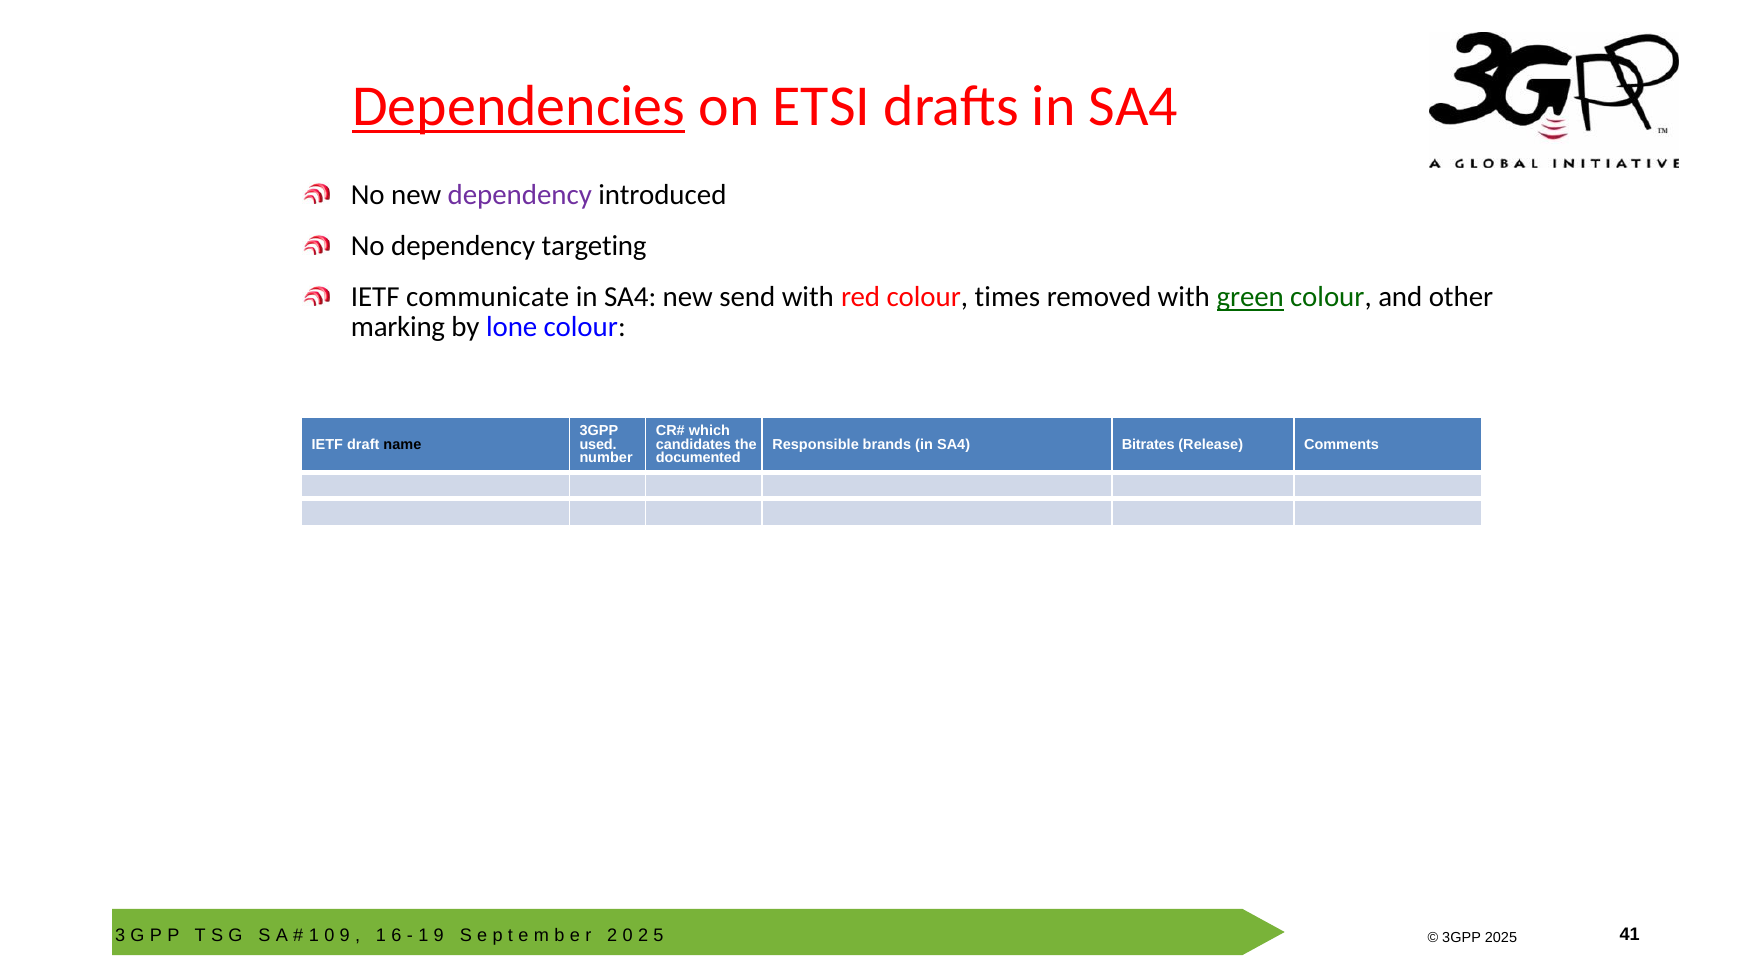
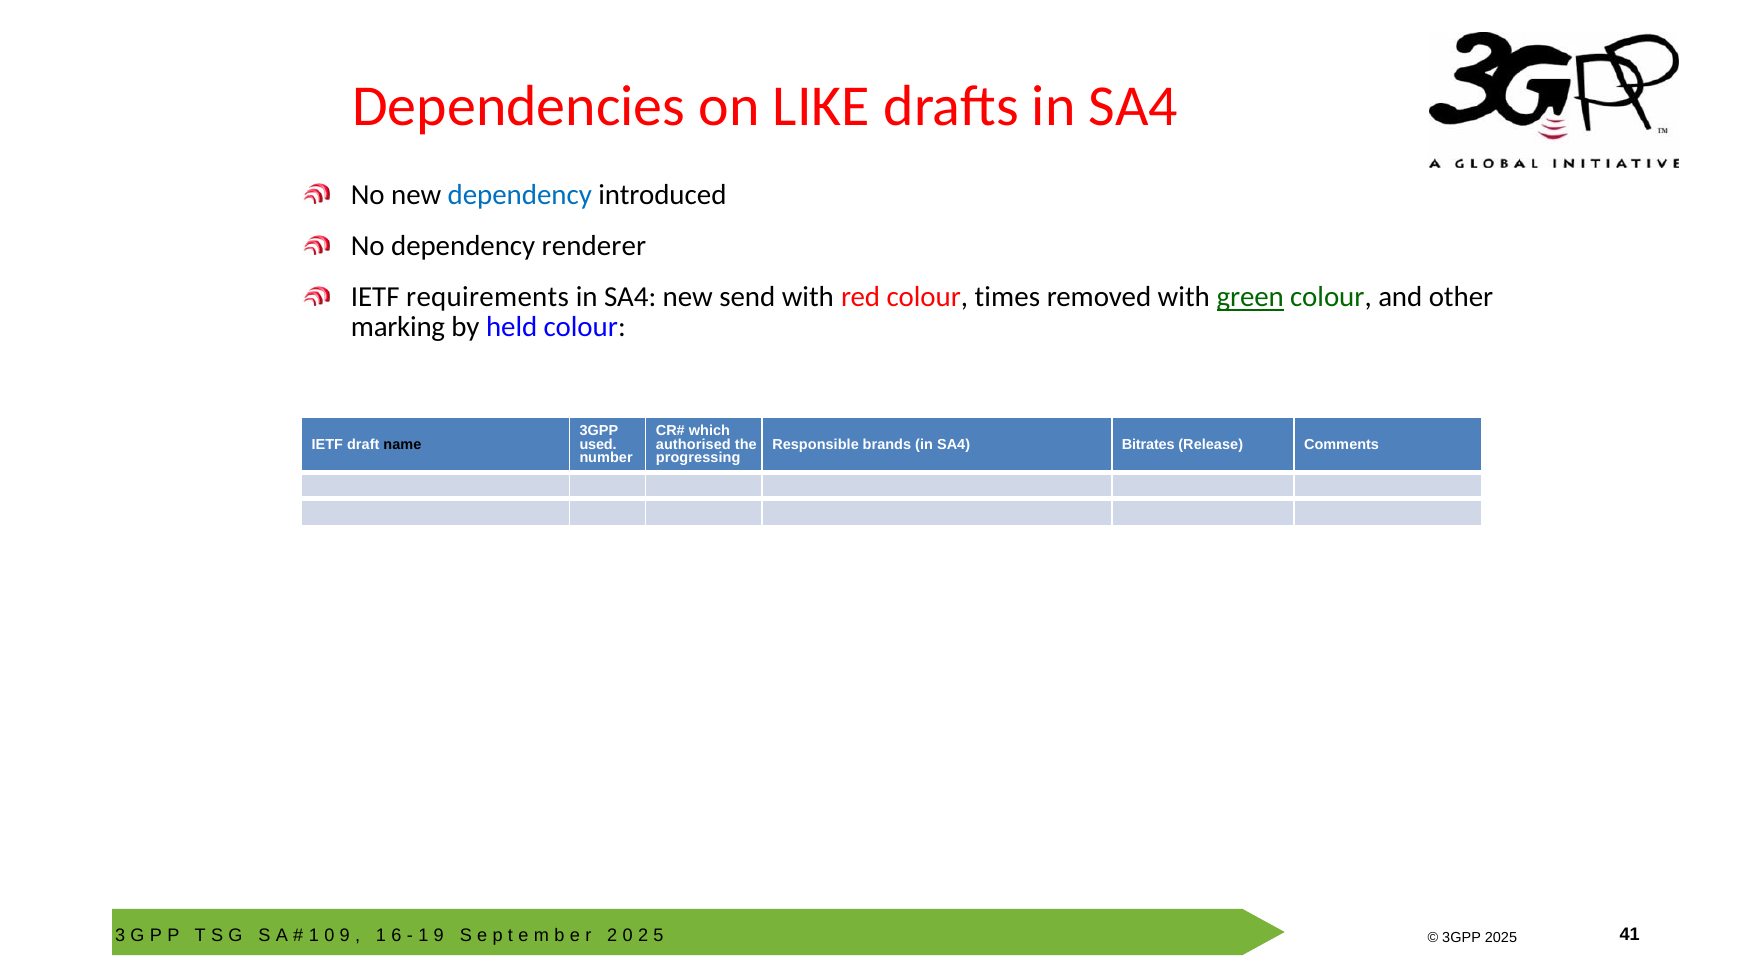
Dependencies underline: present -> none
ETSI: ETSI -> LIKE
dependency at (520, 195) colour: purple -> blue
targeting: targeting -> renderer
communicate: communicate -> requirements
lone: lone -> held
candidates: candidates -> authorised
documented: documented -> progressing
